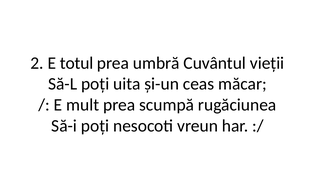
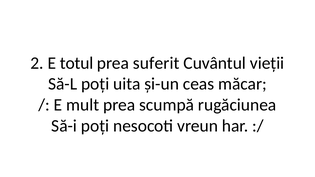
umbră: umbră -> suferit
